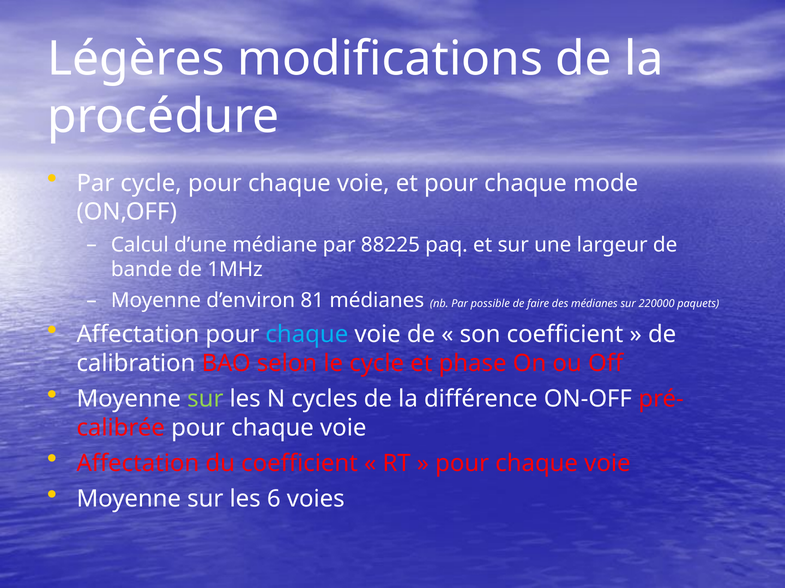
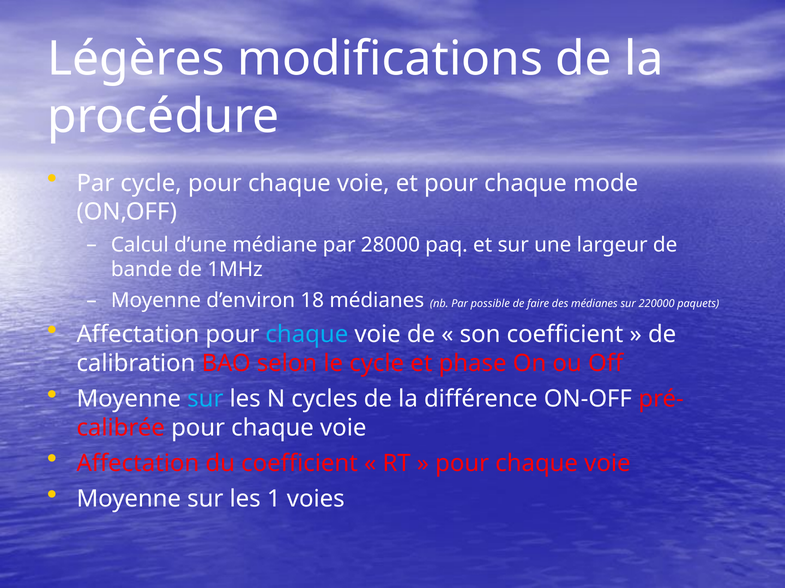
88225: 88225 -> 28000
81: 81 -> 18
sur at (205, 399) colour: light green -> light blue
6: 6 -> 1
